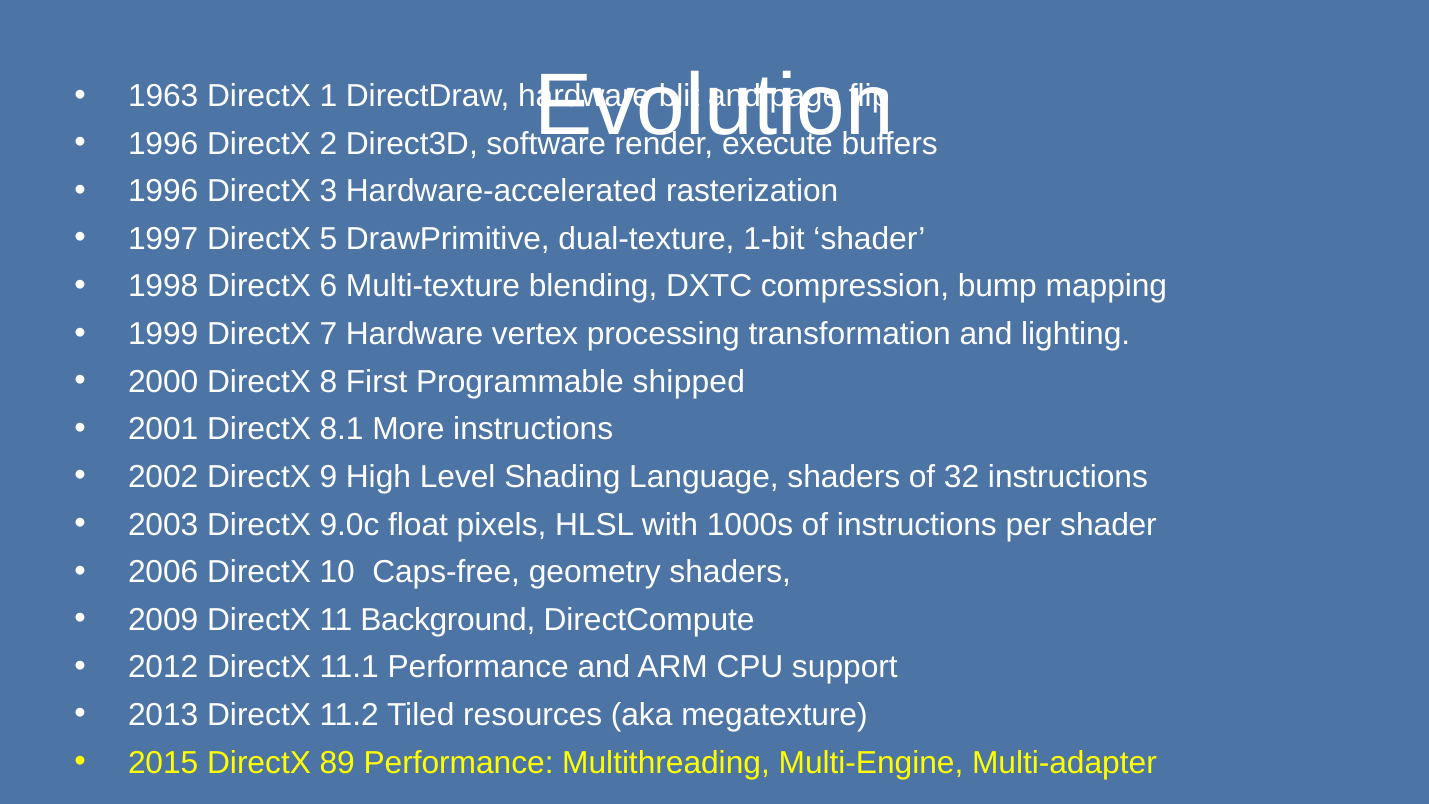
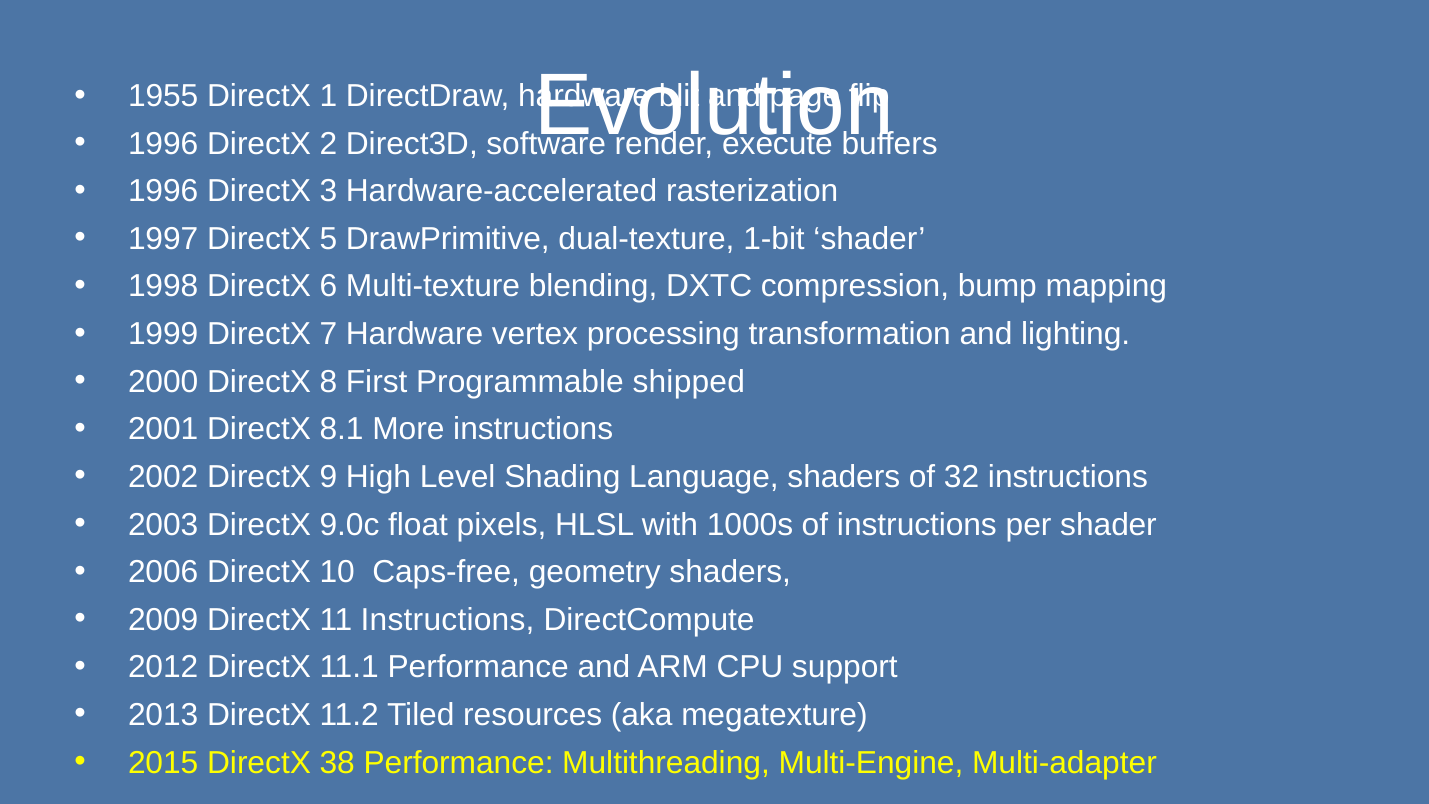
1963: 1963 -> 1955
11 Background: Background -> Instructions
89: 89 -> 38
